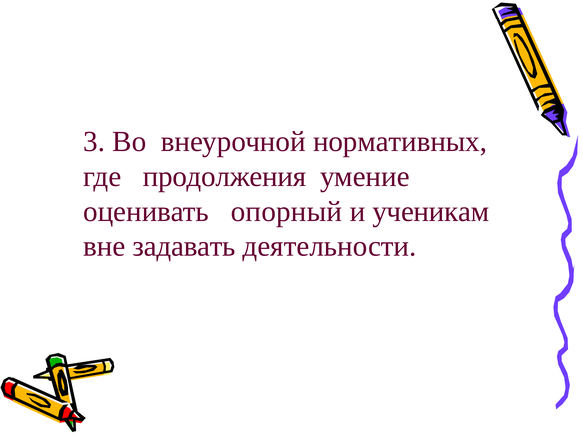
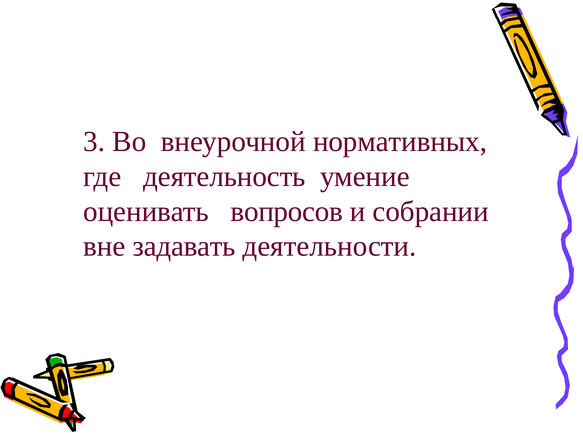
продолжения: продолжения -> деятельность
опорный: опорный -> вопросов
ученикам: ученикам -> собрании
